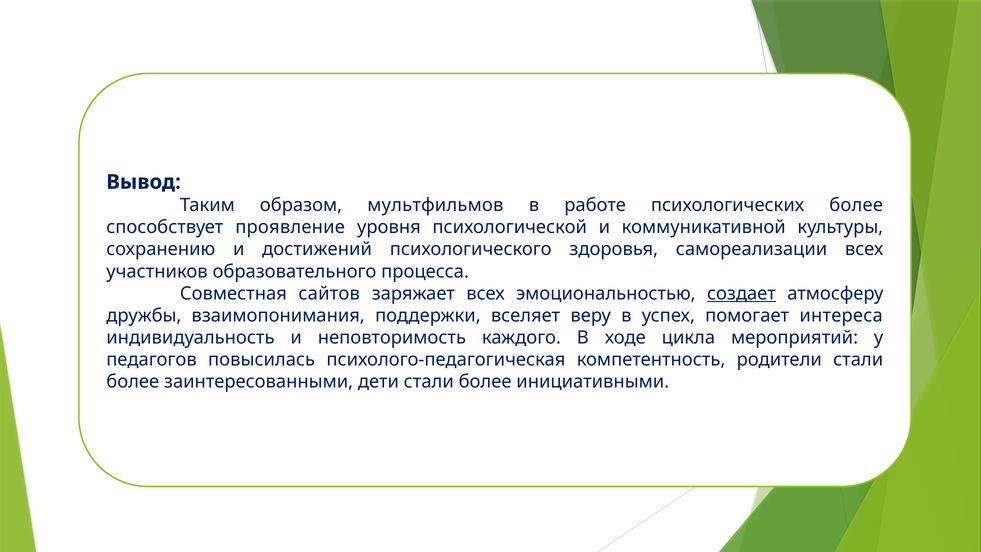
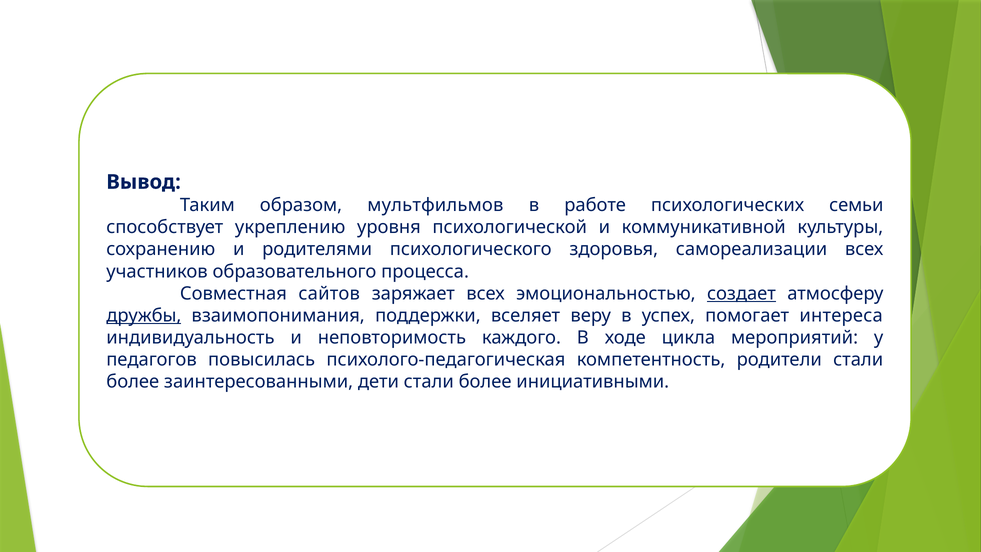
психологических более: более -> семьи
проявление: проявление -> укреплению
достижений: достижений -> родителями
дружбы underline: none -> present
